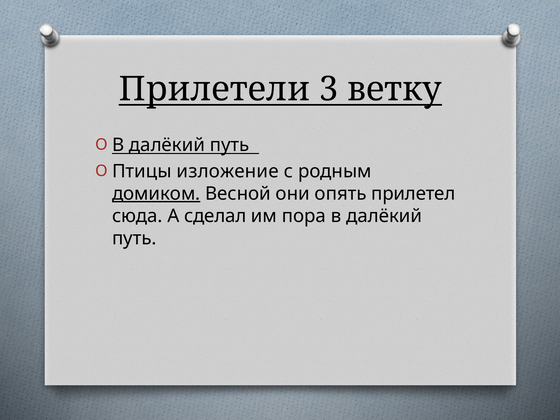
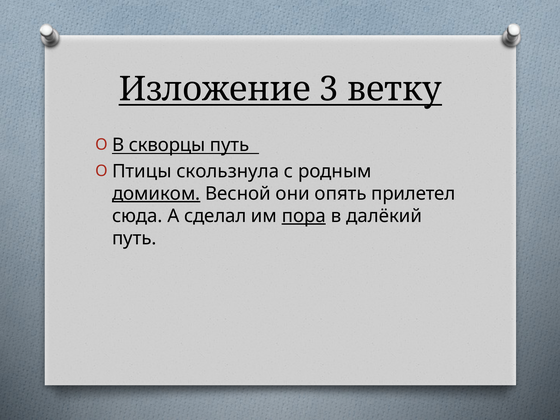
Прилетели: Прилетели -> Изложение
далёкий at (167, 145): далёкий -> скворцы
изложение: изложение -> скользнула
пора underline: none -> present
